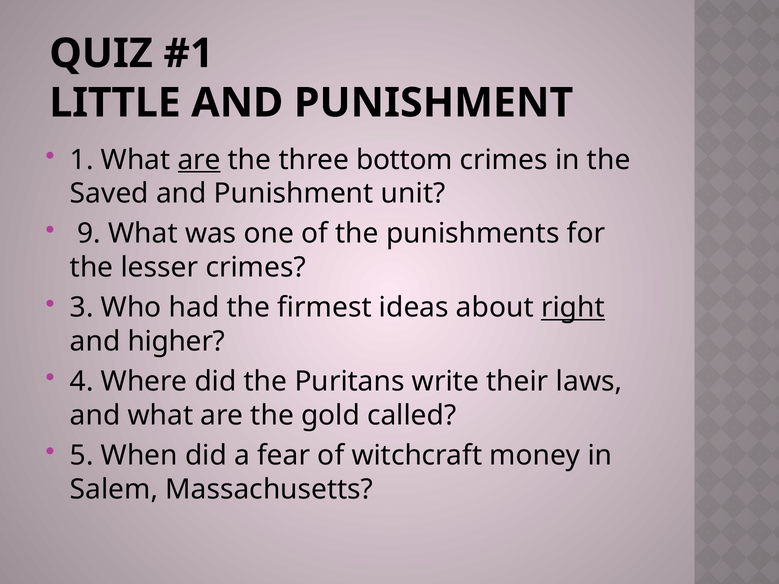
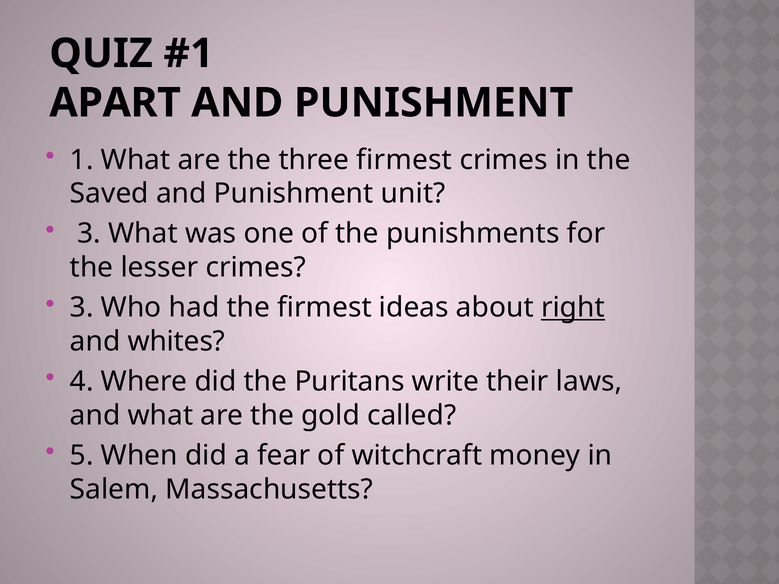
LITTLE: LITTLE -> APART
are at (199, 160) underline: present -> none
three bottom: bottom -> firmest
9 at (89, 234): 9 -> 3
higher: higher -> whites
